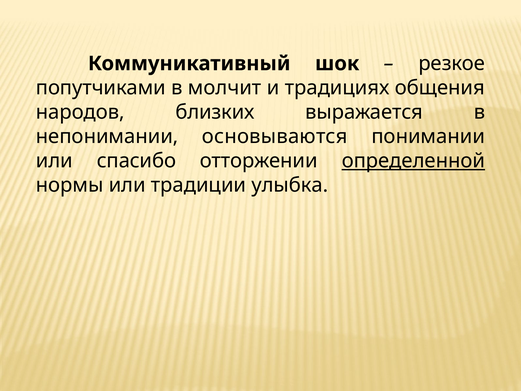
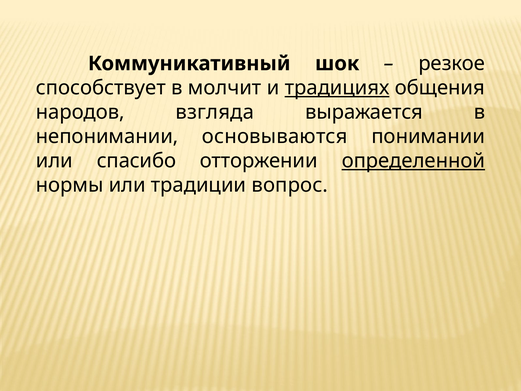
попутчиками: попутчиками -> способствует
традициях underline: none -> present
близких: близких -> взгляда
улыбка: улыбка -> вопрос
